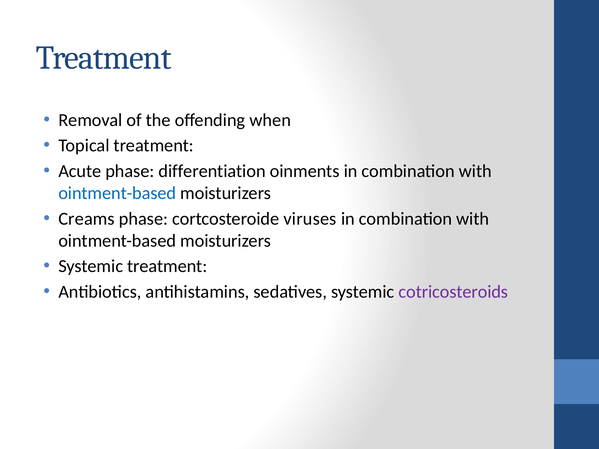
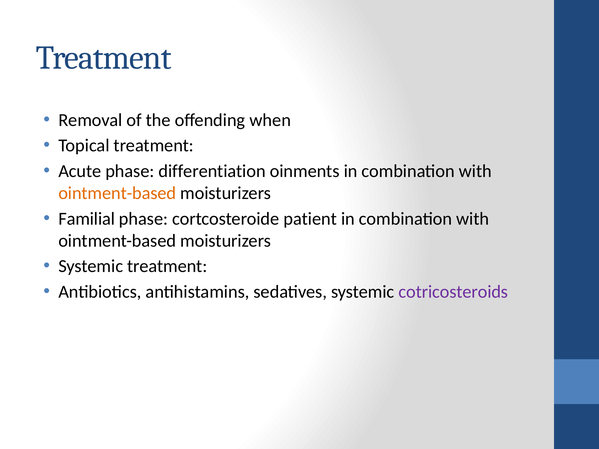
ointment-based at (117, 193) colour: blue -> orange
Creams: Creams -> Familial
viruses: viruses -> patient
